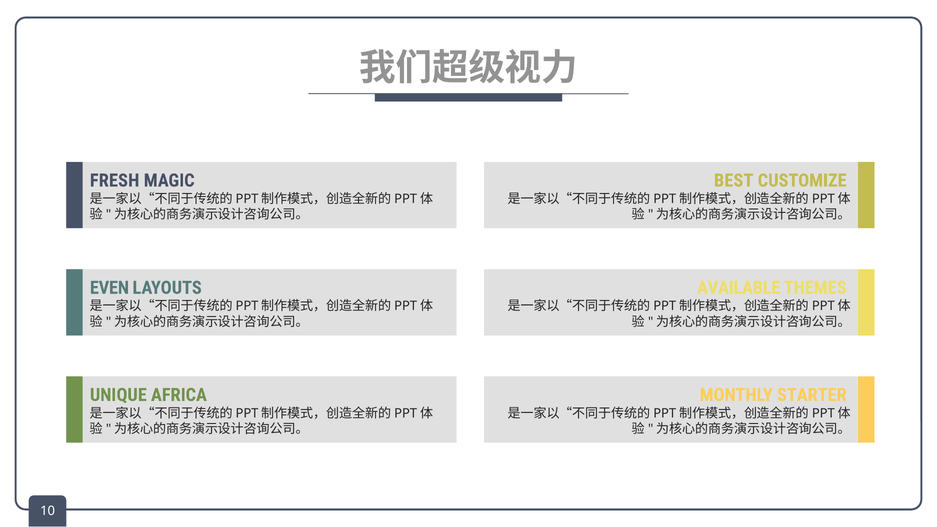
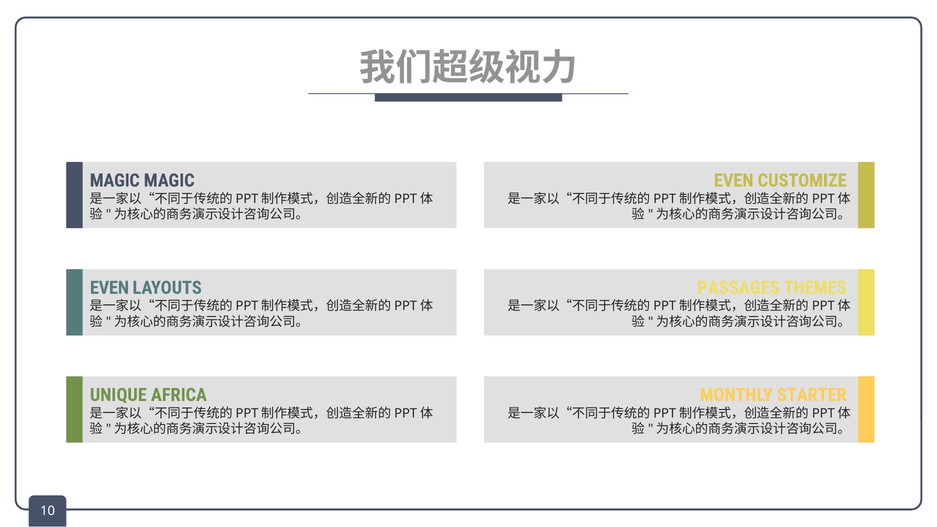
FRESH at (115, 181): FRESH -> MAGIC
BEST at (734, 181): BEST -> EVEN
AVAILABLE: AVAILABLE -> PASSAGES
